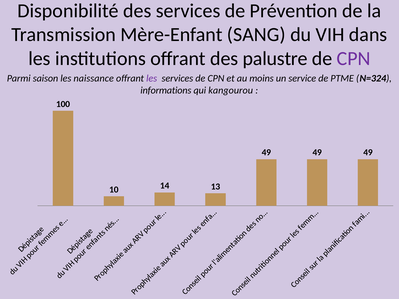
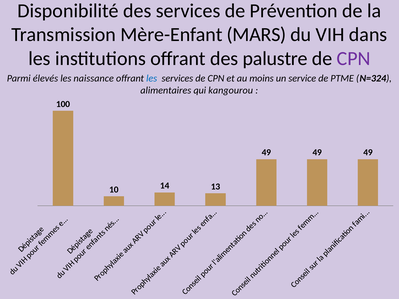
SANG: SANG -> MARS
saison: saison -> élevés
les at (152, 78) colour: purple -> blue
informations: informations -> alimentaires
